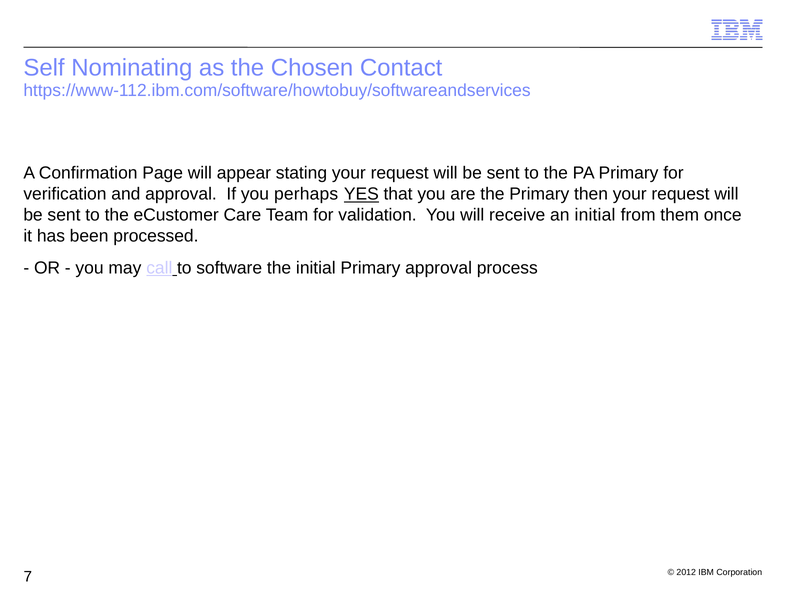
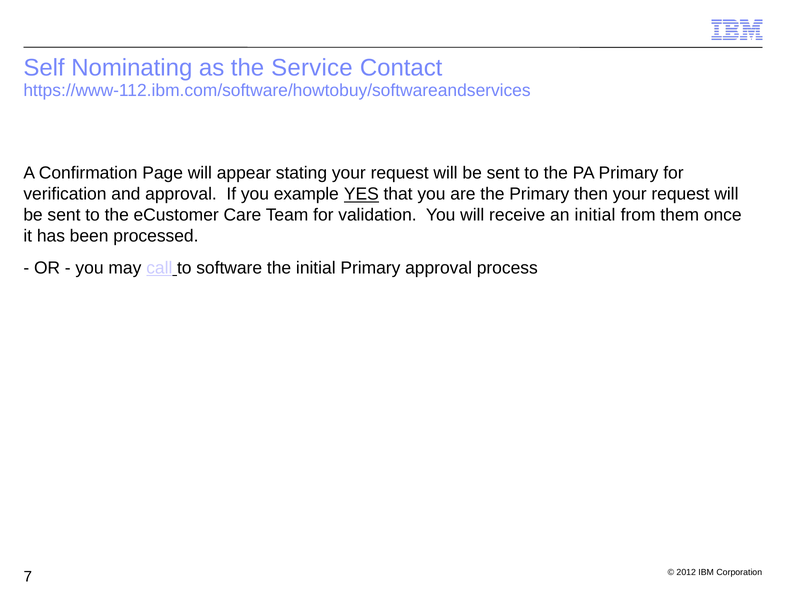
Chosen: Chosen -> Service
perhaps: perhaps -> example
